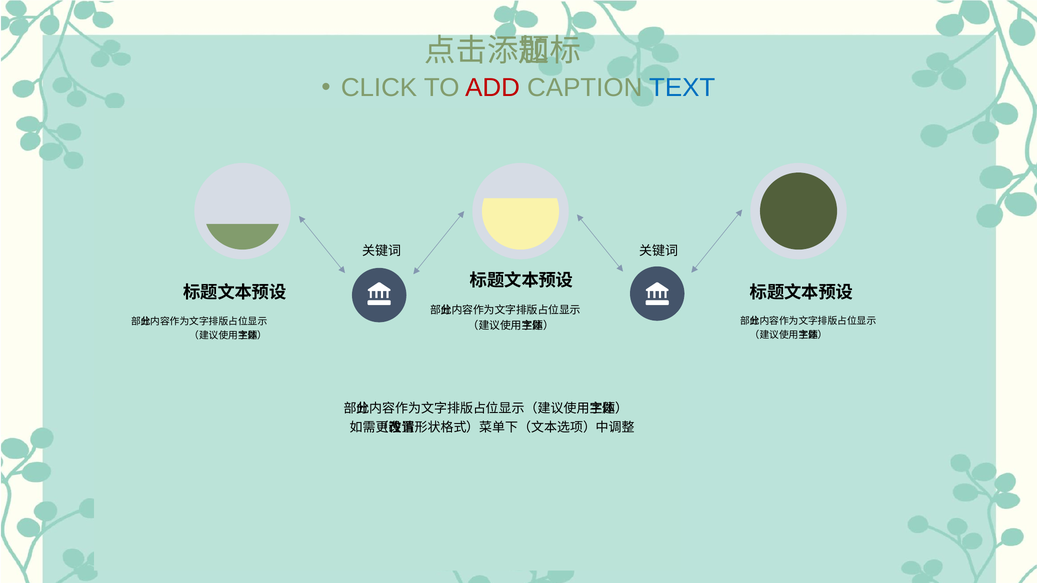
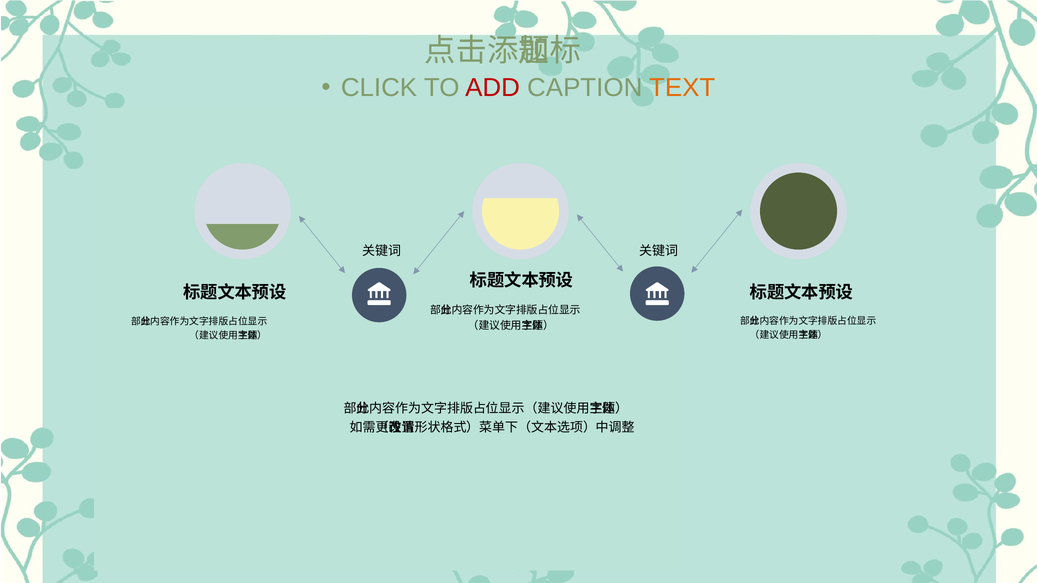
TEXT colour: blue -> orange
